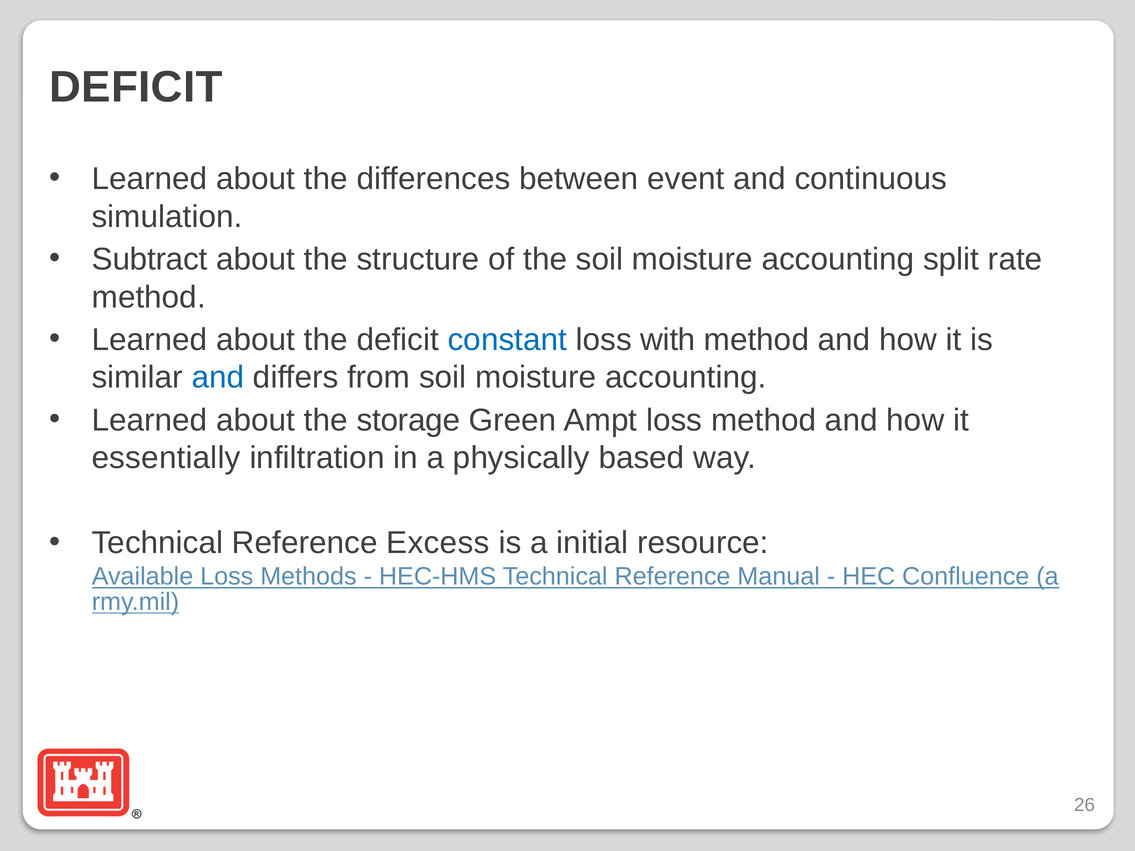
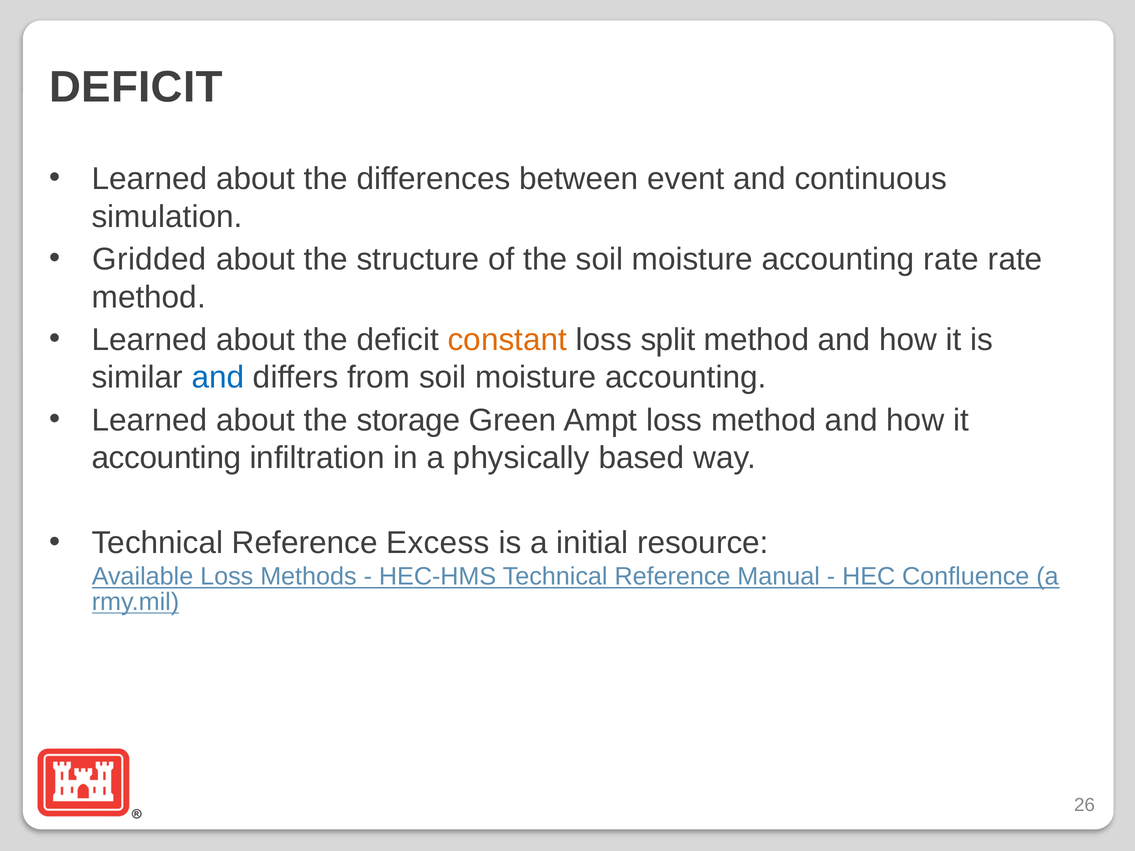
Subtract: Subtract -> Gridded
accounting split: split -> rate
constant colour: blue -> orange
with: with -> split
essentially at (166, 458): essentially -> accounting
